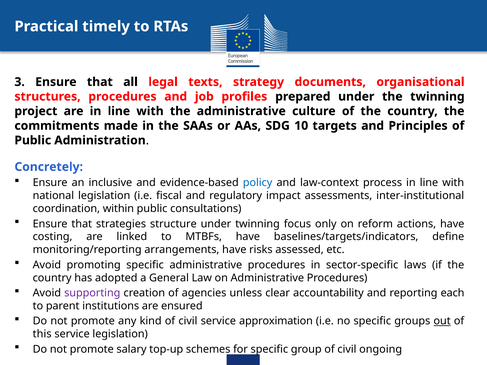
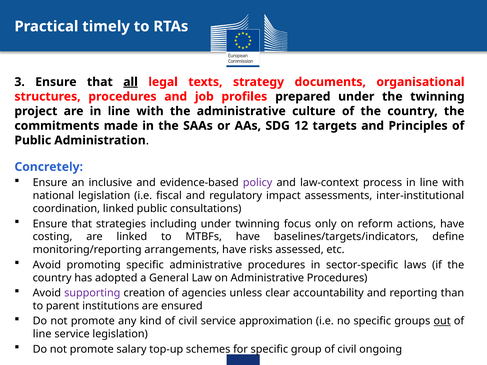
all underline: none -> present
10: 10 -> 12
policy colour: blue -> purple
coordination within: within -> linked
structure: structure -> including
each: each -> than
this at (42, 334): this -> line
